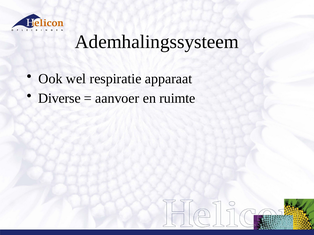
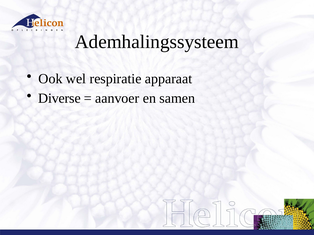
ruimte: ruimte -> samen
